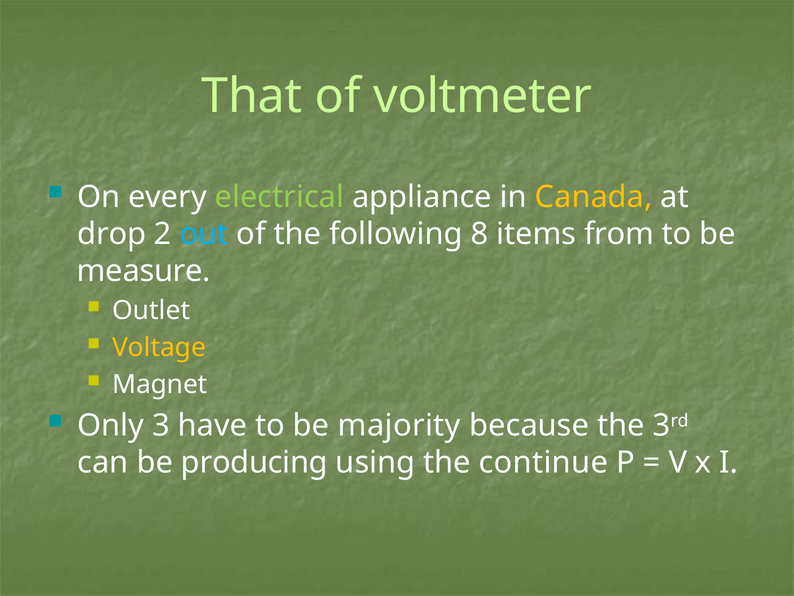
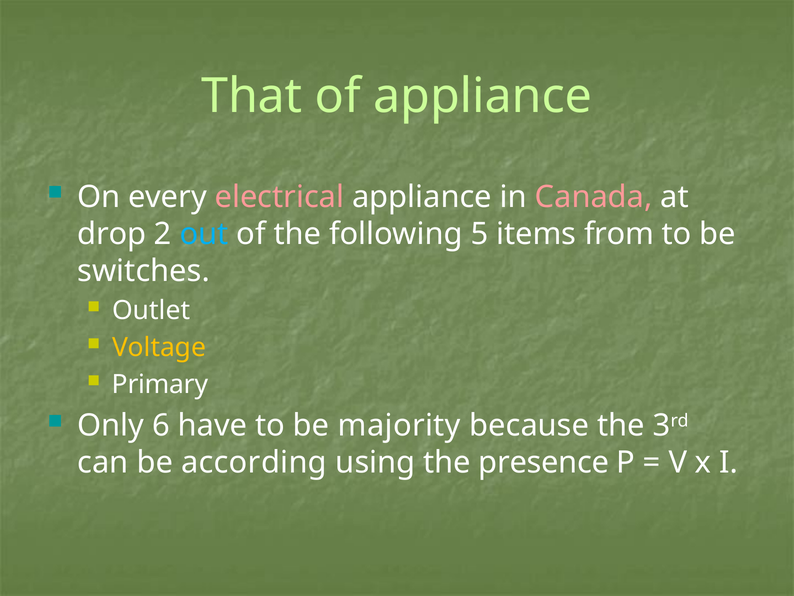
of voltmeter: voltmeter -> appliance
electrical colour: light green -> pink
Canada colour: yellow -> pink
8: 8 -> 5
measure: measure -> switches
Magnet: Magnet -> Primary
3: 3 -> 6
producing: producing -> according
continue: continue -> presence
